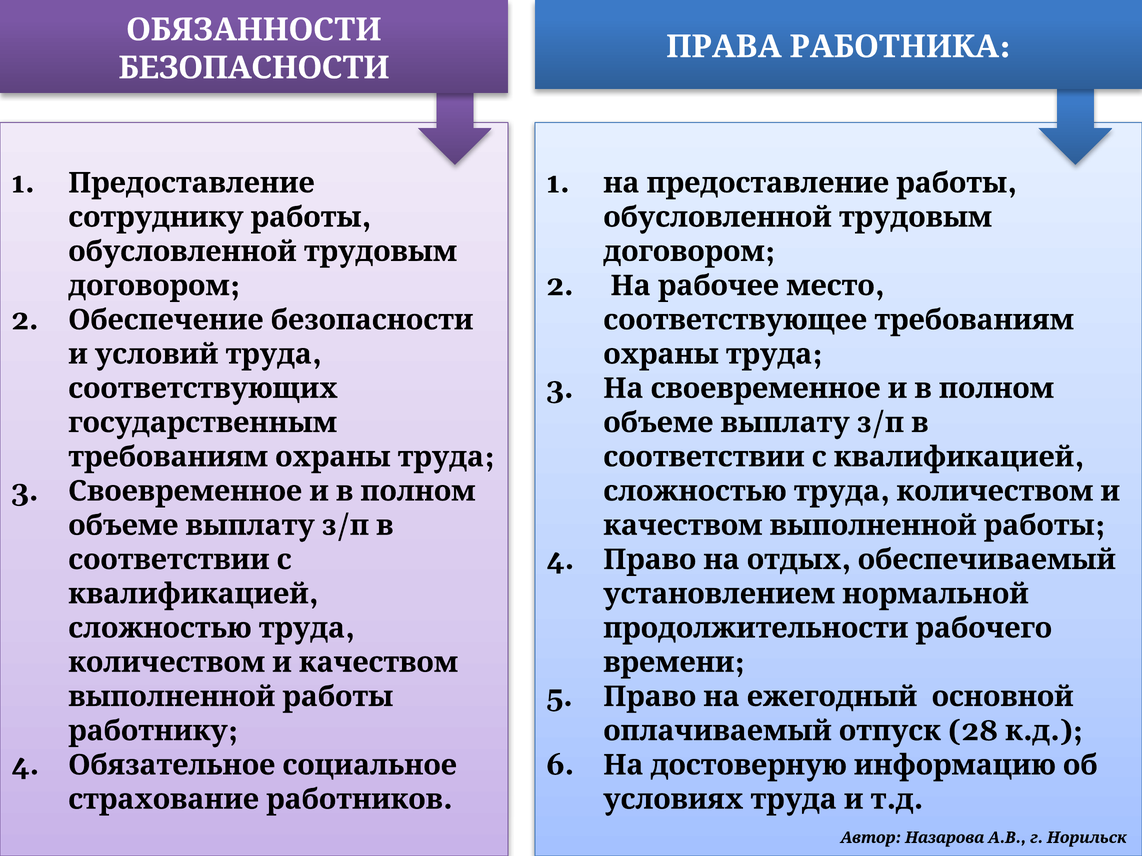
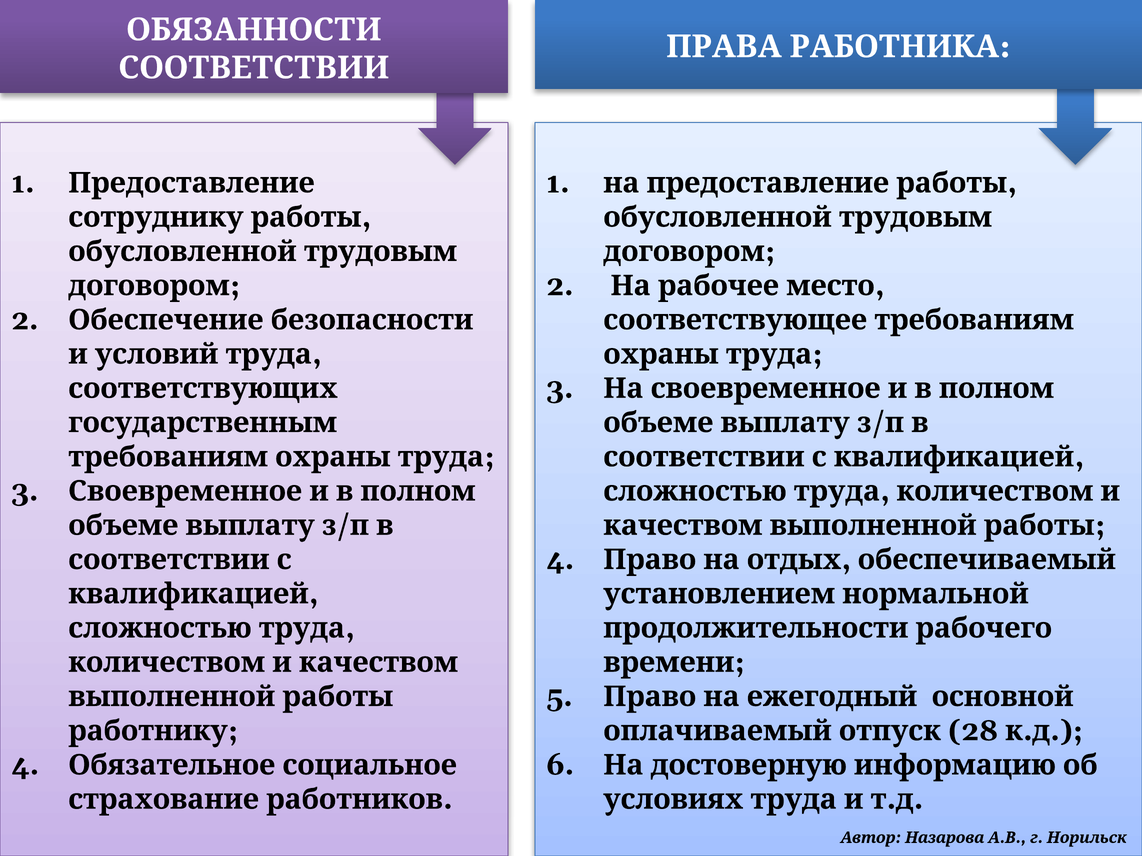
БЕЗОПАСНОСТИ at (254, 68): БЕЗОПАСНОСТИ -> СООТВЕТСТВИИ
